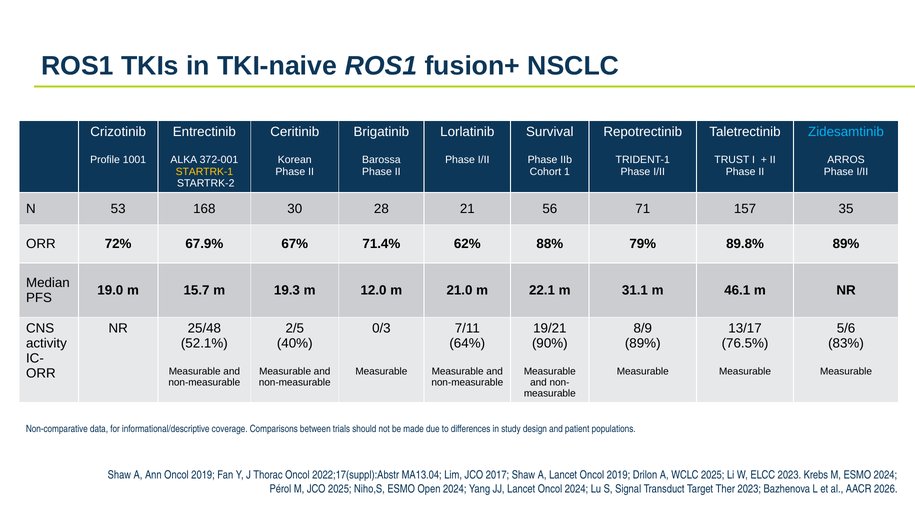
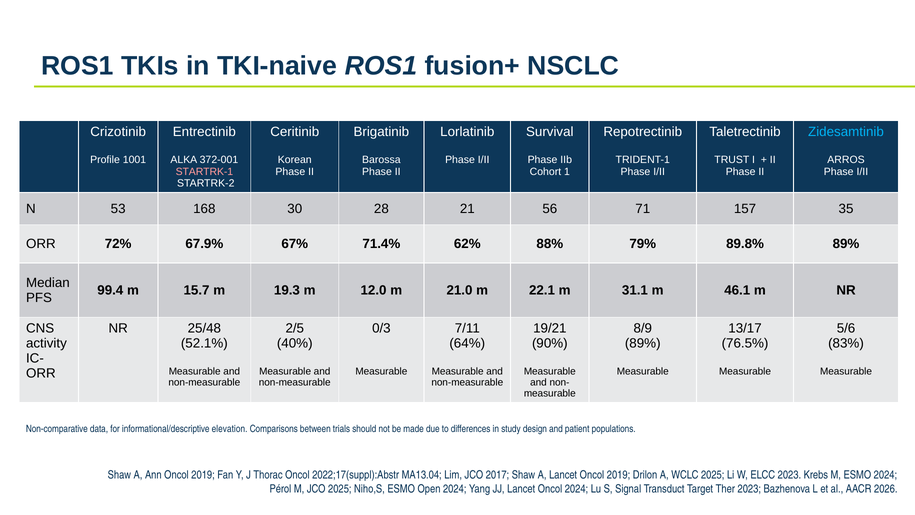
STARTRK-1 colour: yellow -> pink
19.0: 19.0 -> 99.4
coverage: coverage -> elevation
